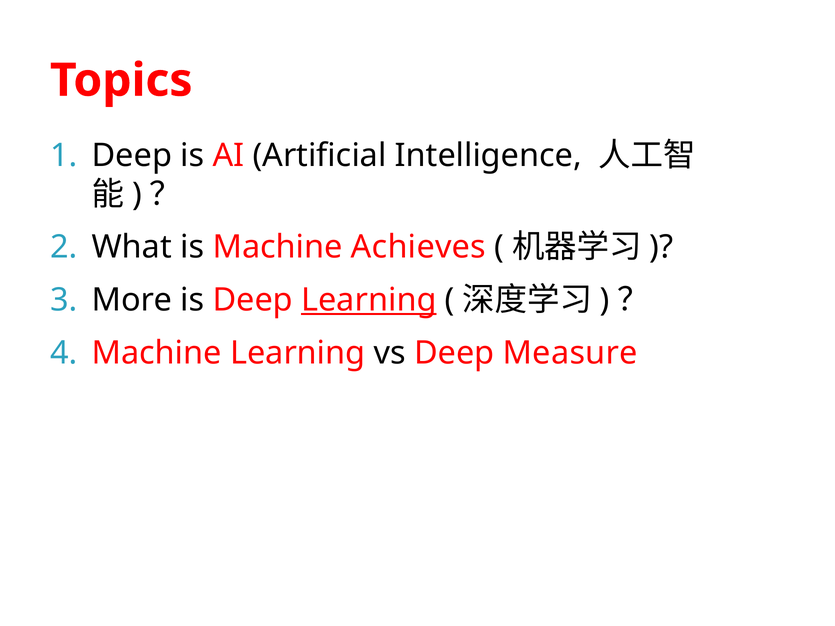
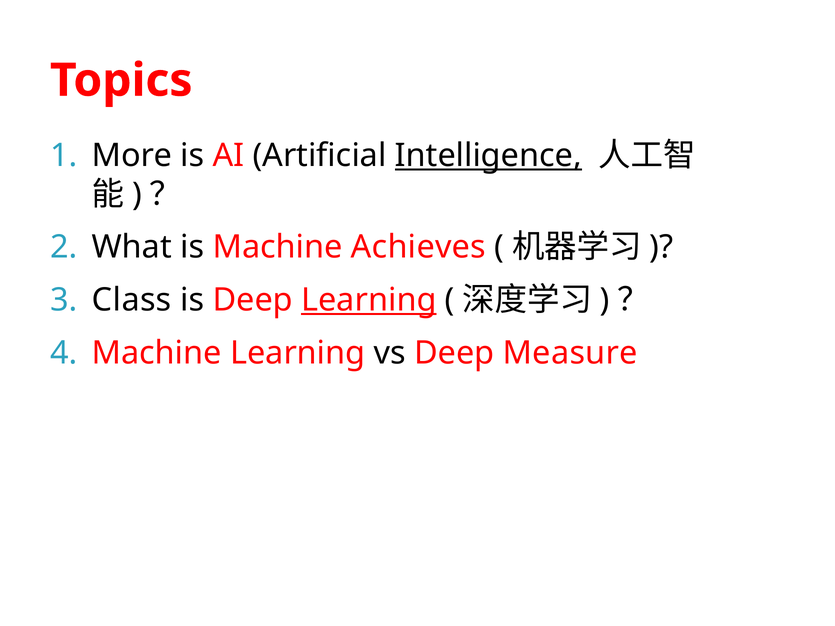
Deep at (132, 155): Deep -> More
Intelligence underline: none -> present
More: More -> Class
